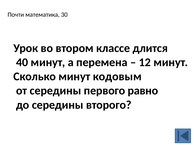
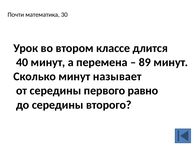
12: 12 -> 89
кодовым: кодовым -> называет
